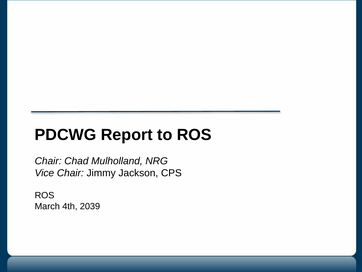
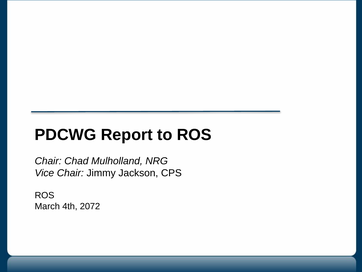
2039: 2039 -> 2072
